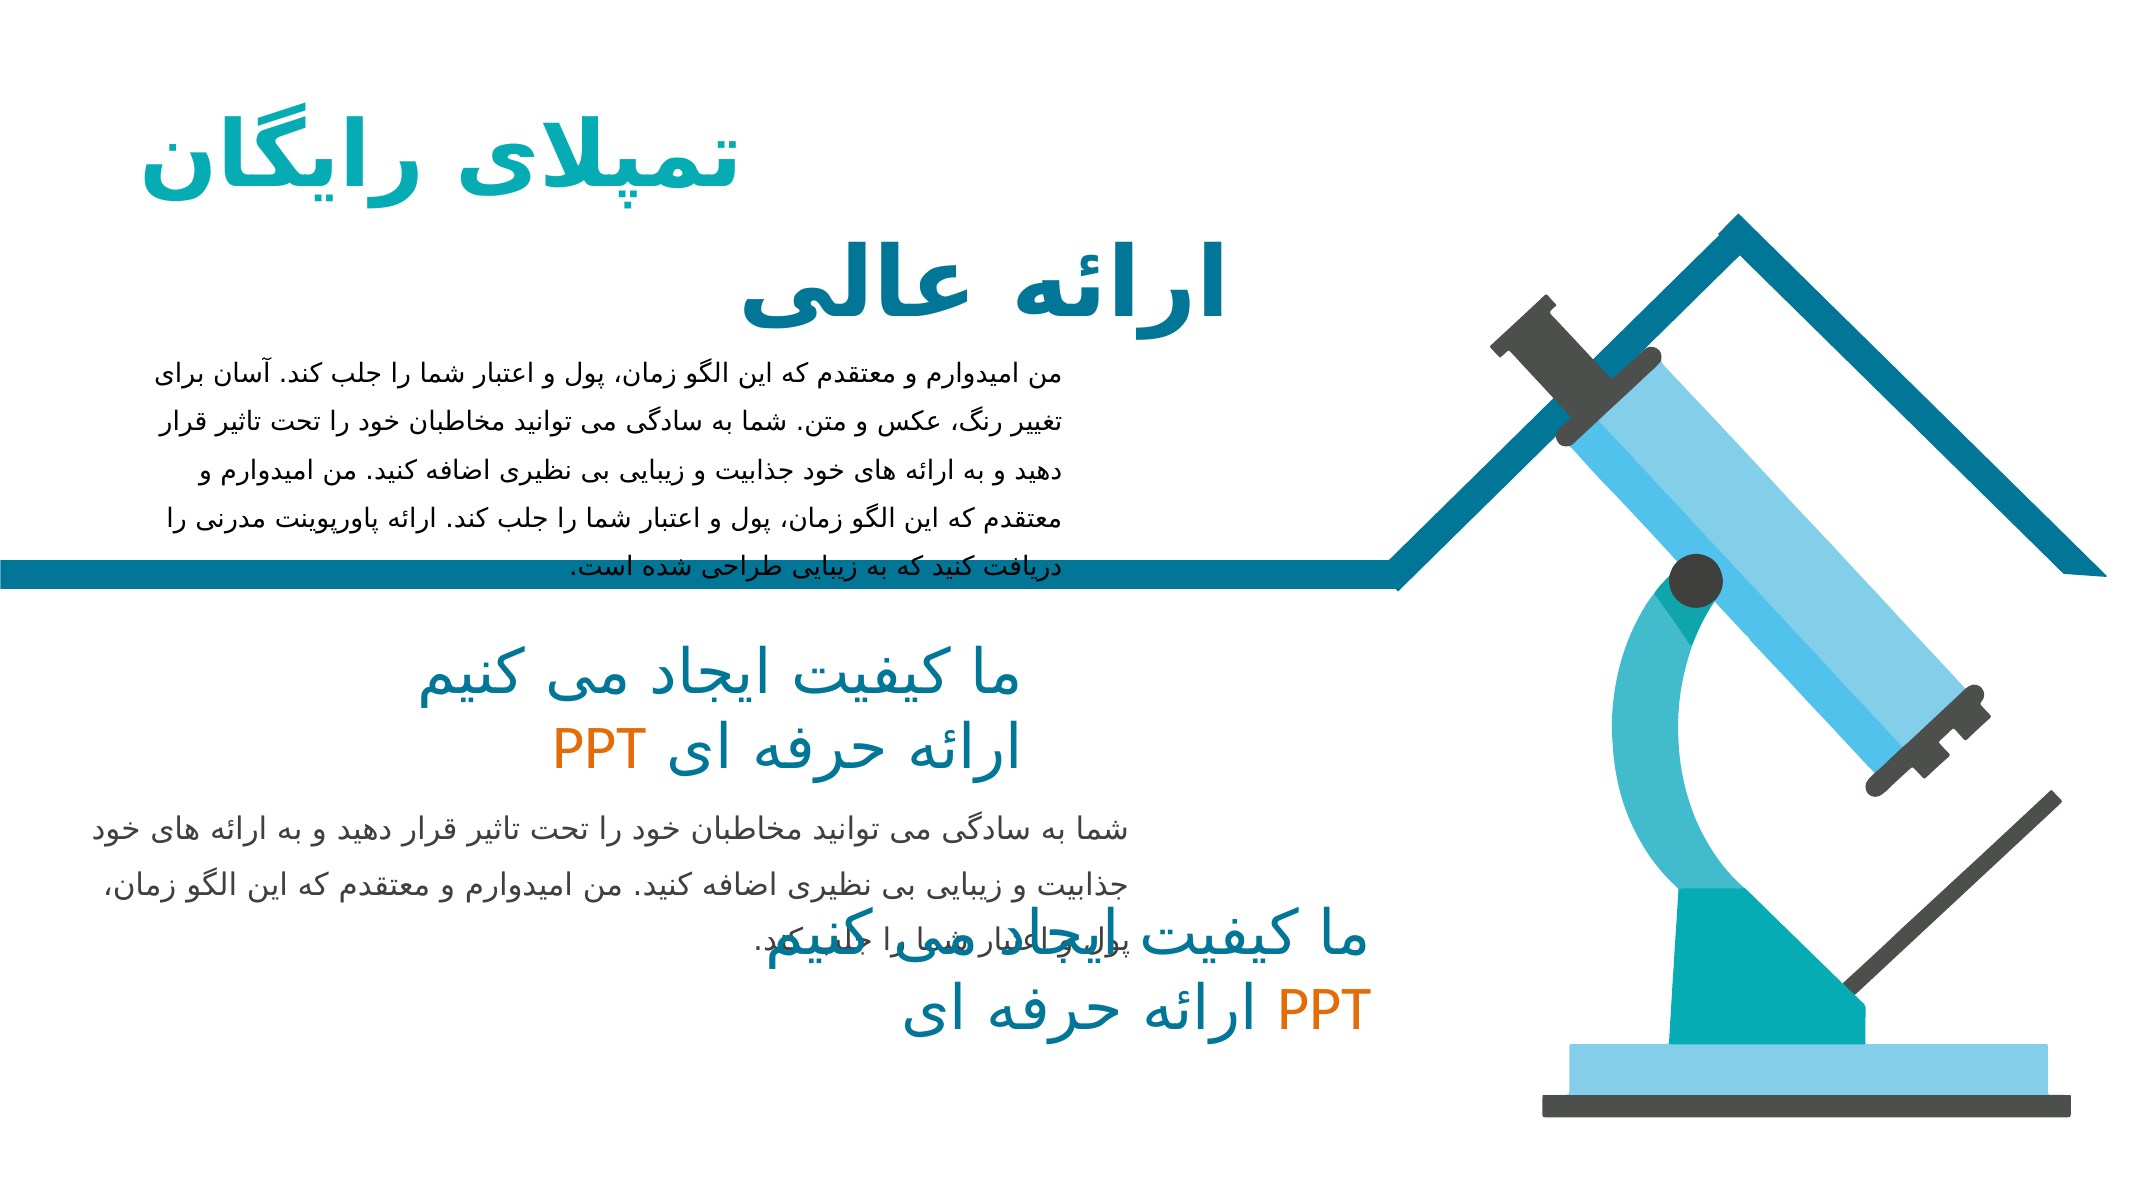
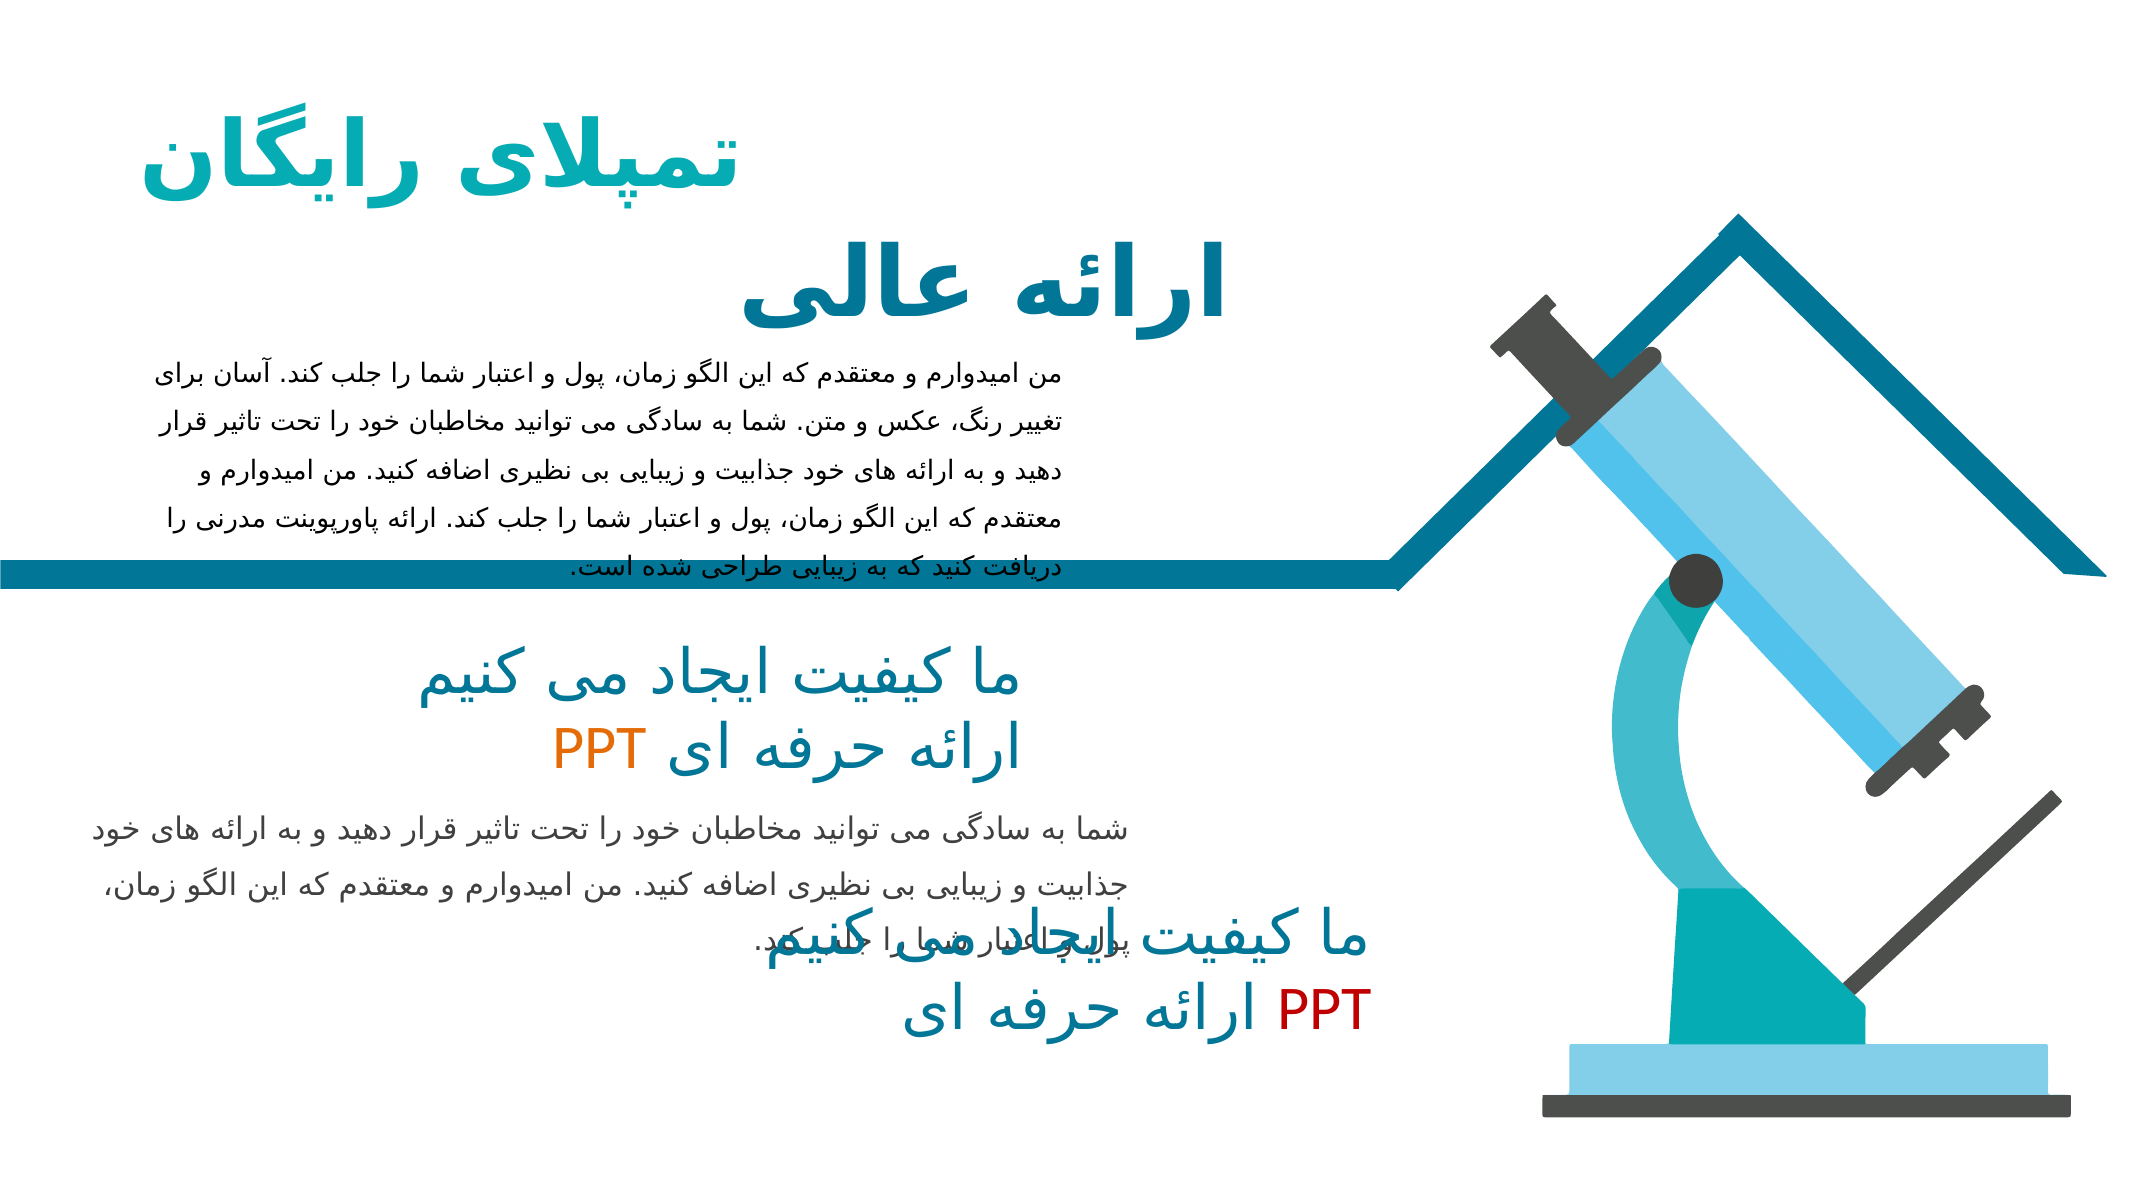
PPT at (1325, 1009) colour: orange -> red
